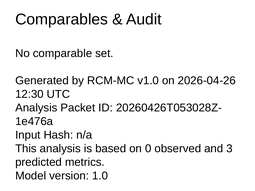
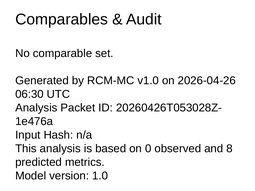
12:30: 12:30 -> 06:30
3: 3 -> 8
